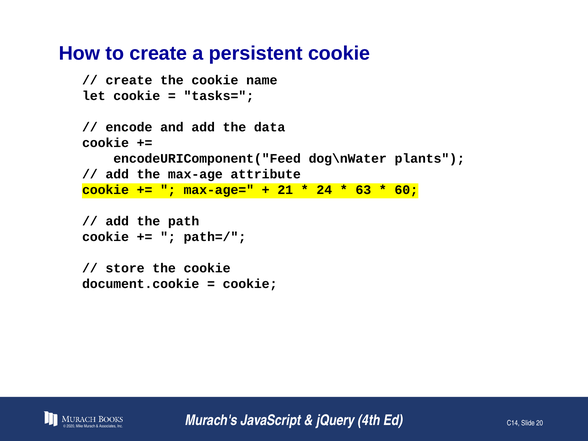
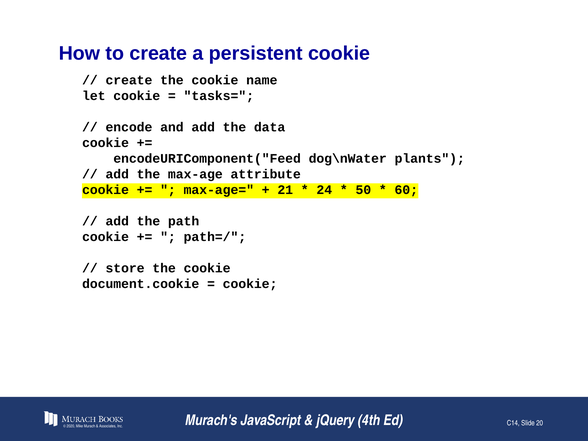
63: 63 -> 50
